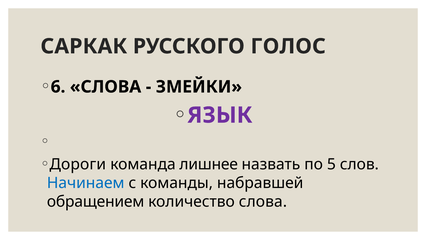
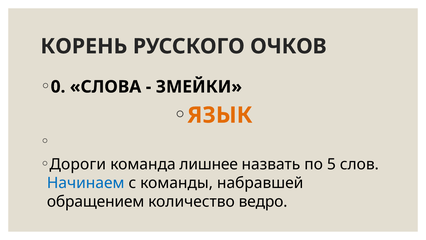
САРКАК: САРКАК -> КОРЕНЬ
ГОЛОС: ГОЛОС -> ОЧКОВ
6: 6 -> 0
ЯЗЫК colour: purple -> orange
количество слова: слова -> ведро
